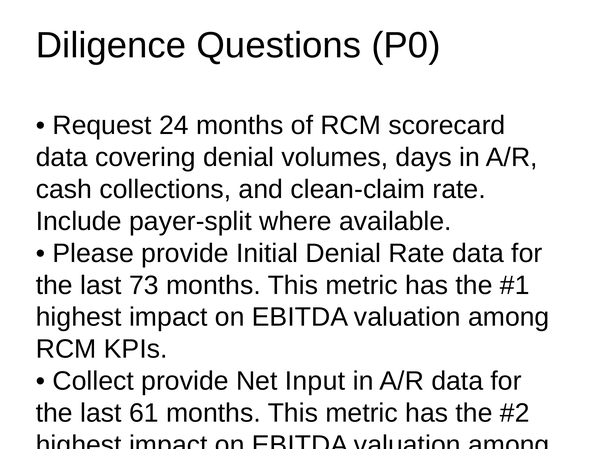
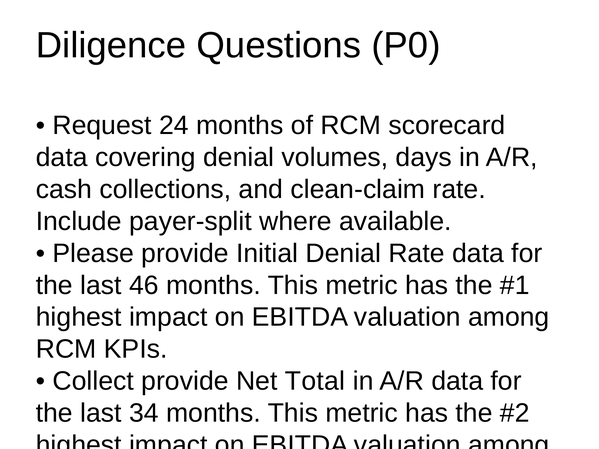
73: 73 -> 46
Input: Input -> Total
61: 61 -> 34
